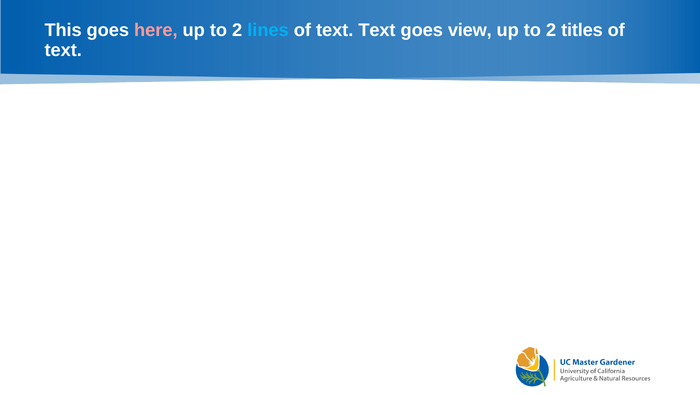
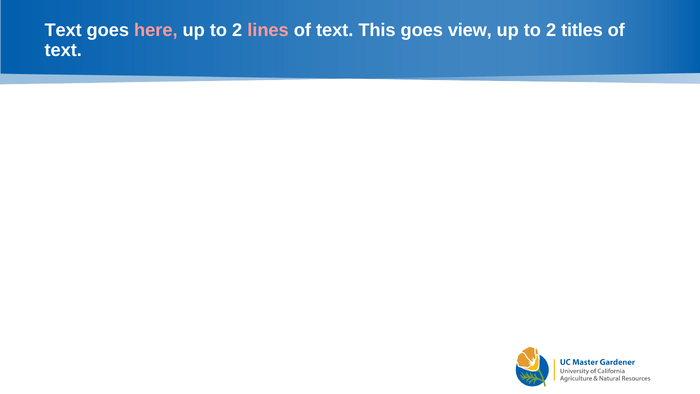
This at (63, 30): This -> Text
lines colour: light blue -> pink
text Text: Text -> This
